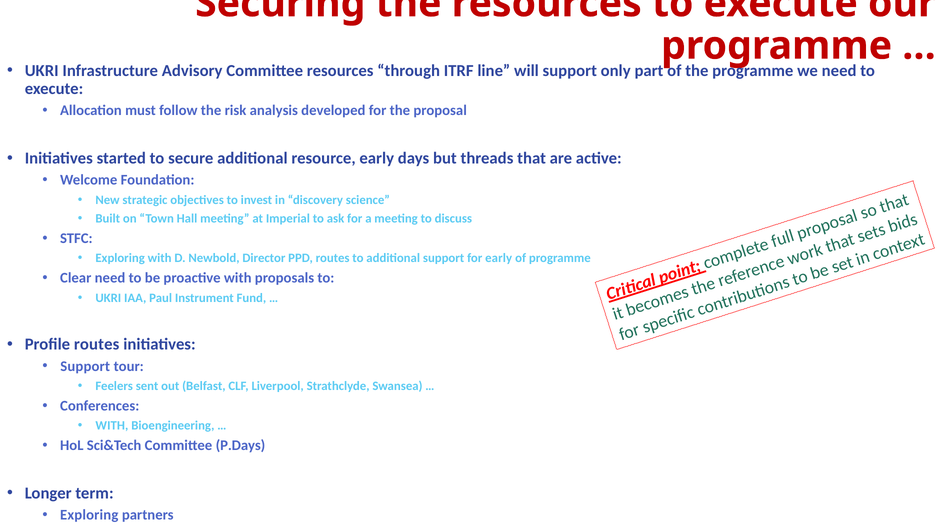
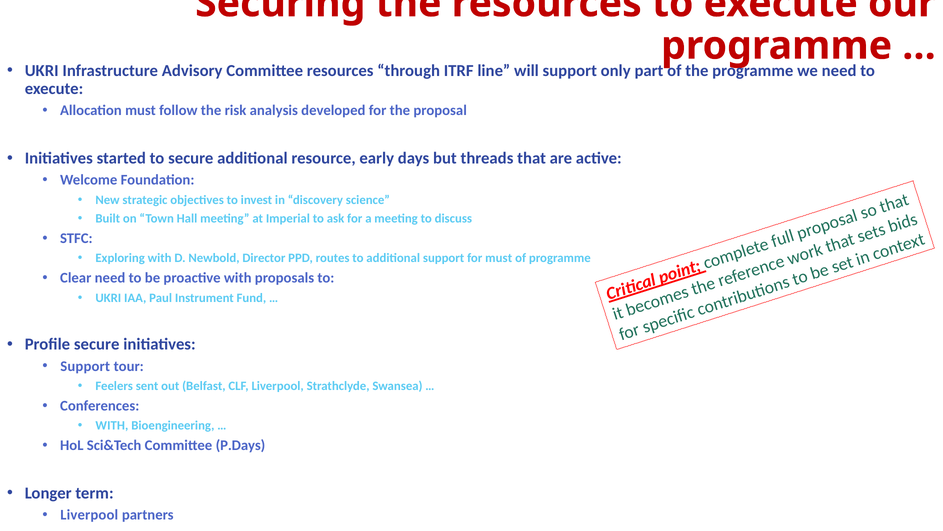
for early: early -> must
Profile routes: routes -> secure
Exploring at (89, 514): Exploring -> Liverpool
